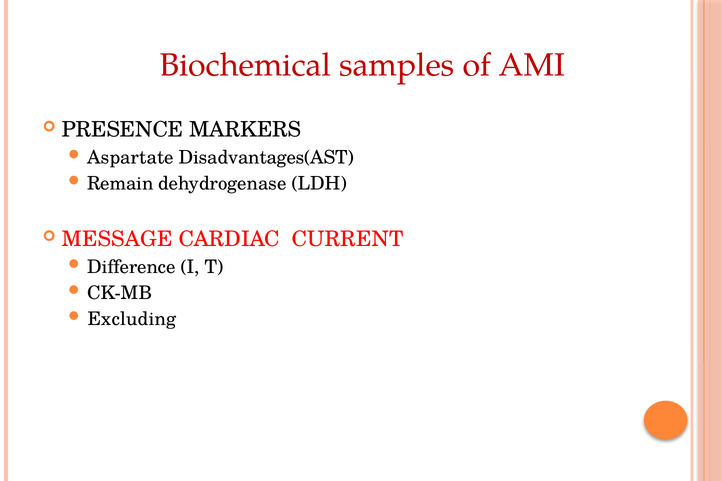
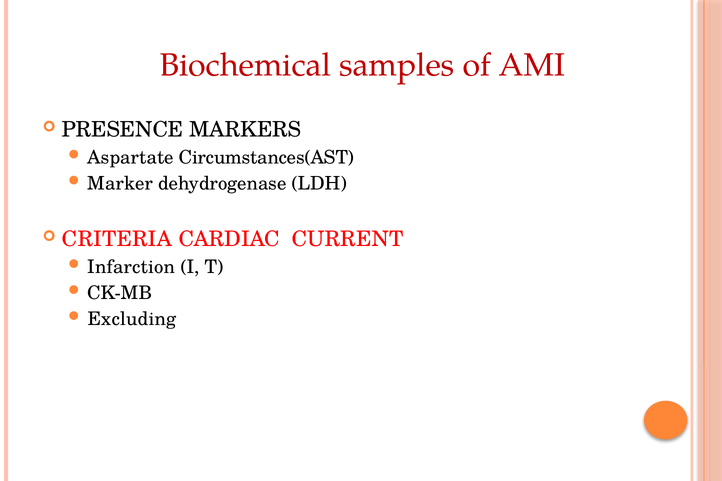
Disadvantages(AST: Disadvantages(AST -> Circumstances(AST
Remain: Remain -> Marker
MESSAGE: MESSAGE -> CRITERIA
Difference: Difference -> Infarction
